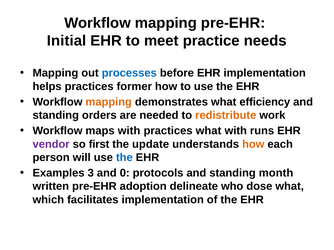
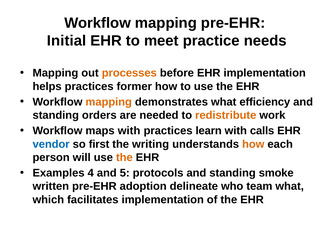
processes colour: blue -> orange
practices what: what -> learn
runs: runs -> calls
vendor colour: purple -> blue
update: update -> writing
the at (124, 158) colour: blue -> orange
3: 3 -> 4
0: 0 -> 5
month: month -> smoke
dose: dose -> team
